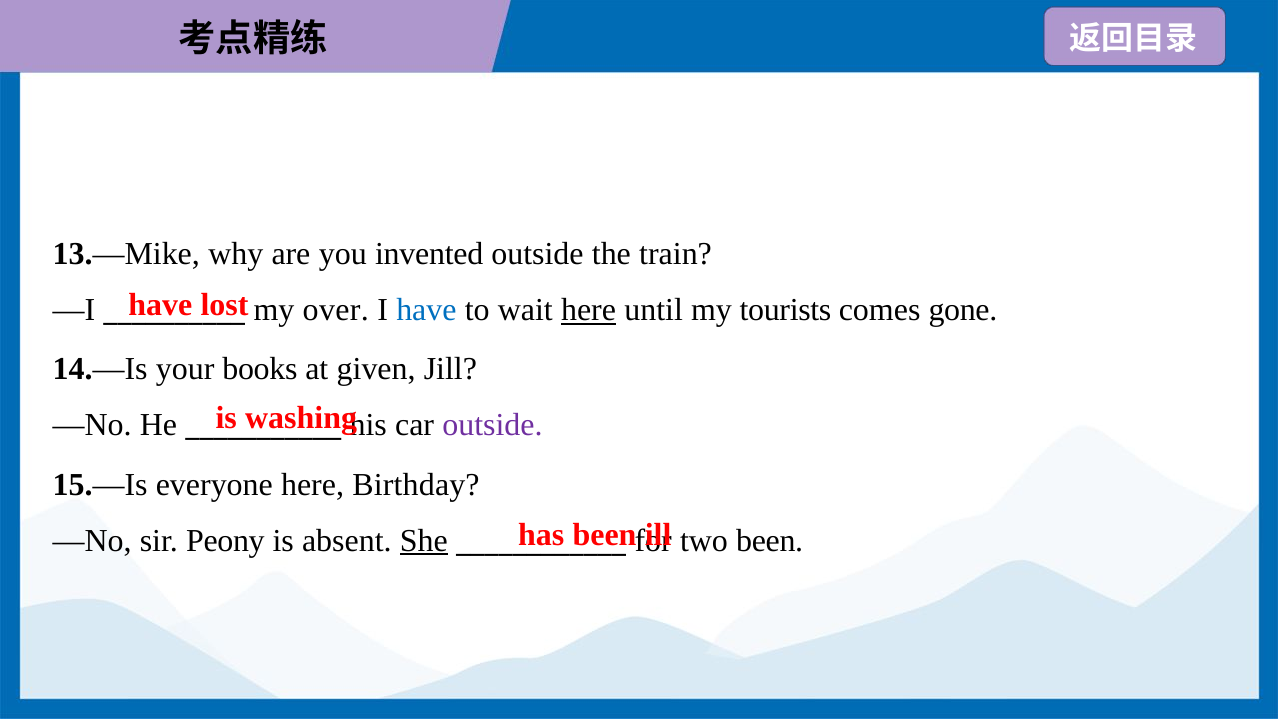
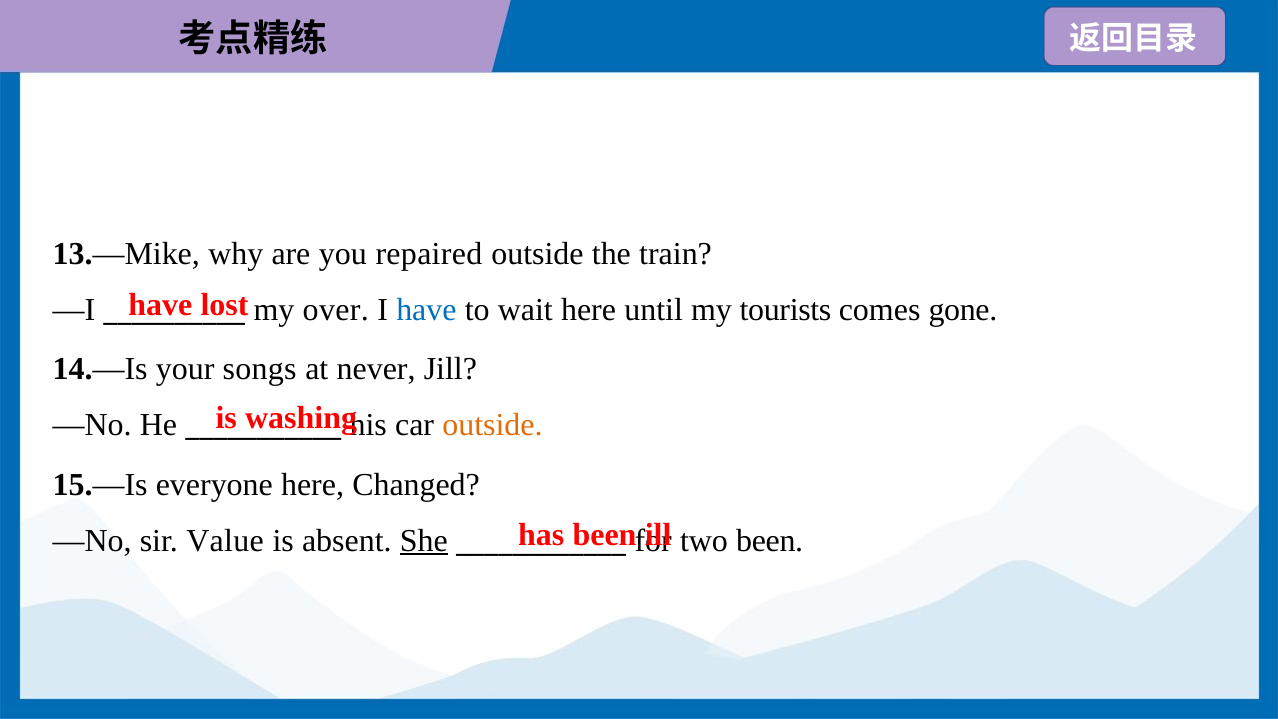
invented: invented -> repaired
here at (589, 310) underline: present -> none
books: books -> songs
given: given -> never
outside at (493, 425) colour: purple -> orange
Birthday: Birthday -> Changed
Peony: Peony -> Value
